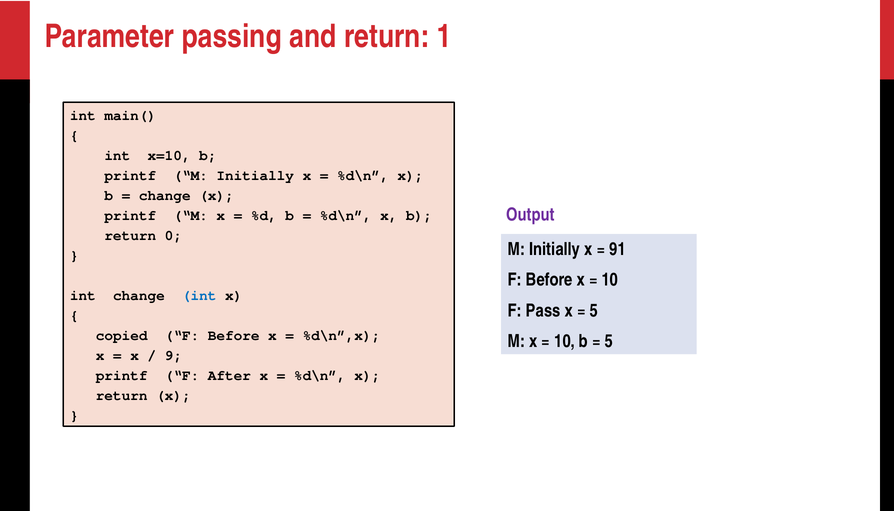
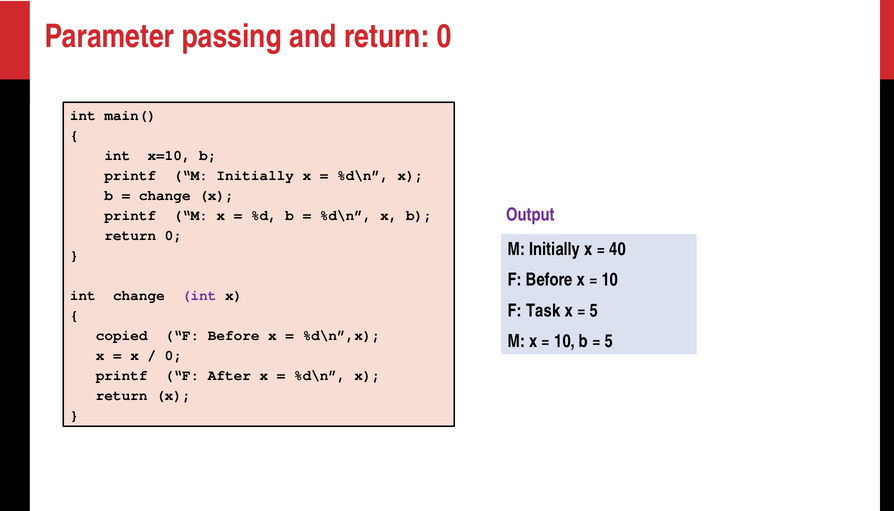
and return 1: 1 -> 0
91: 91 -> 40
int at (199, 295) colour: blue -> purple
Pass: Pass -> Task
9 at (173, 355): 9 -> 0
